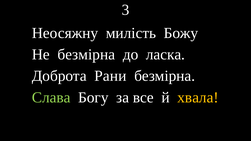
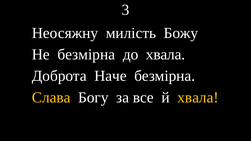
до ласка: ласка -> хвала
Рани: Рани -> Наче
Слава colour: light green -> yellow
